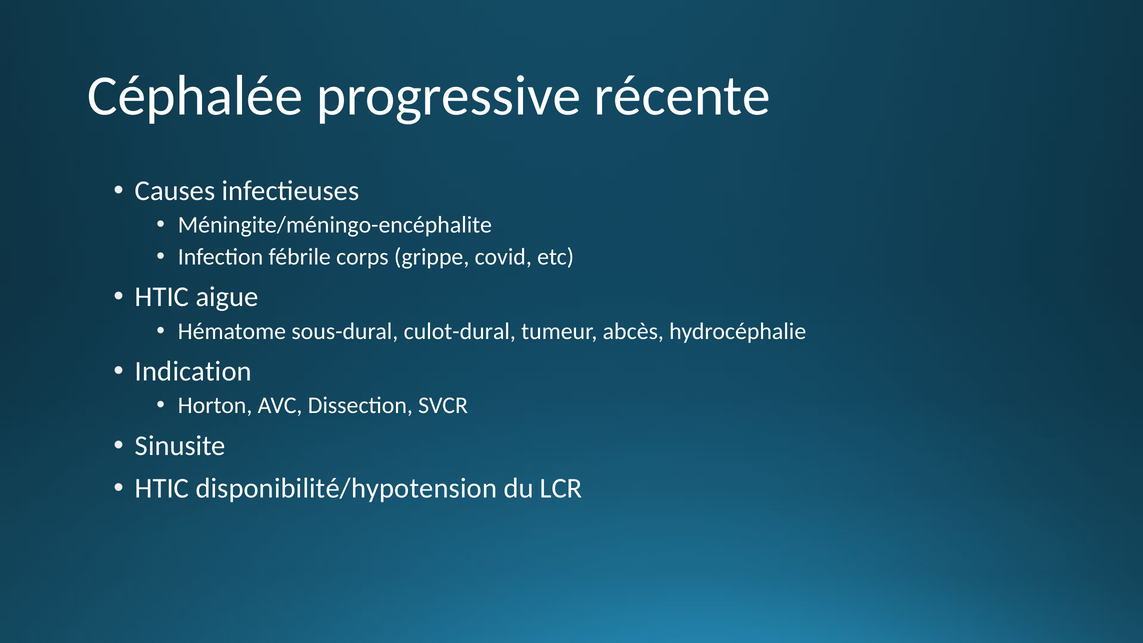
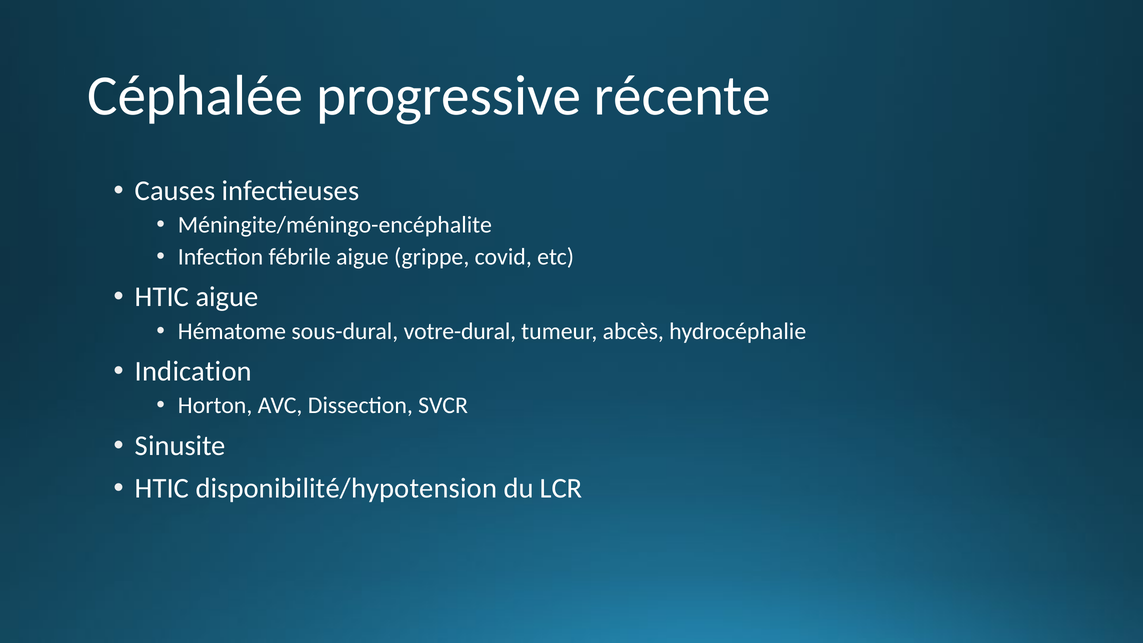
fébrile corps: corps -> aigue
culot-dural: culot-dural -> votre-dural
